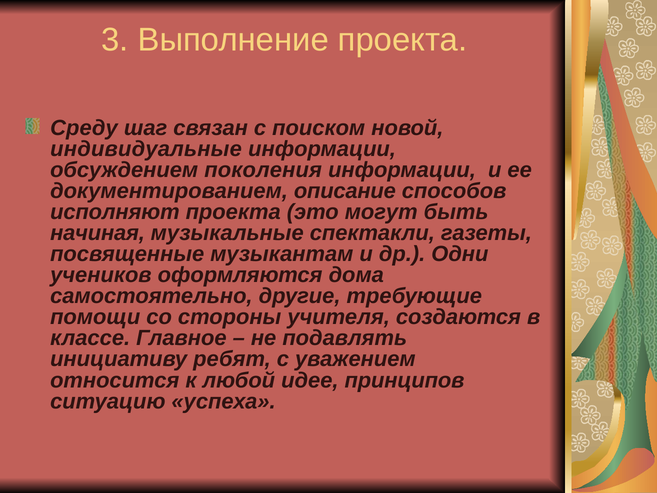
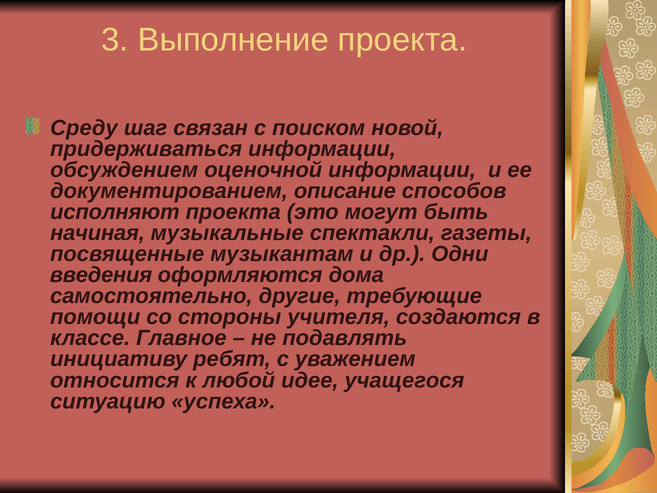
индивидуальные: индивидуальные -> придерживаться
поколения: поколения -> оценочной
учеников: учеников -> введения
принципов: принципов -> учащегося
